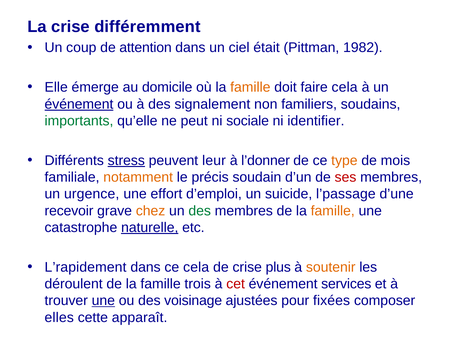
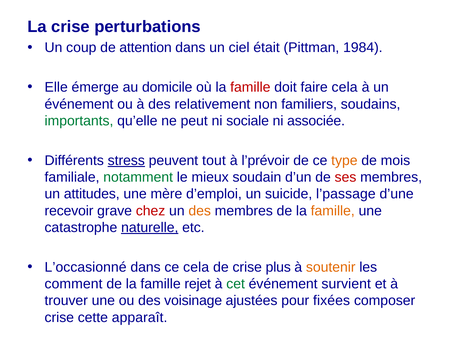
différemment: différemment -> perturbations
1982: 1982 -> 1984
famille at (250, 87) colour: orange -> red
événement at (79, 104) underline: present -> none
signalement: signalement -> relativement
identifier: identifier -> associée
leur: leur -> tout
l’donner: l’donner -> l’prévoir
notamment colour: orange -> green
précis: précis -> mieux
urgence: urgence -> attitudes
effort: effort -> mère
chez colour: orange -> red
des at (200, 211) colour: green -> orange
L’rapidement: L’rapidement -> L’occasionné
déroulent: déroulent -> comment
trois: trois -> rejet
cet colour: red -> green
services: services -> survient
une at (103, 300) underline: present -> none
elles at (59, 317): elles -> crise
